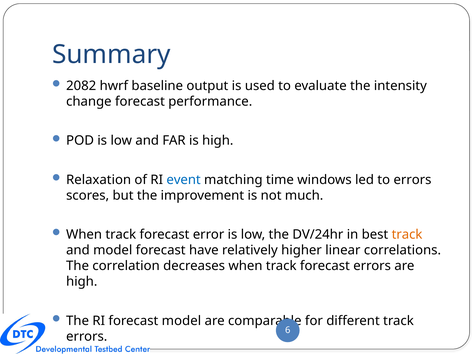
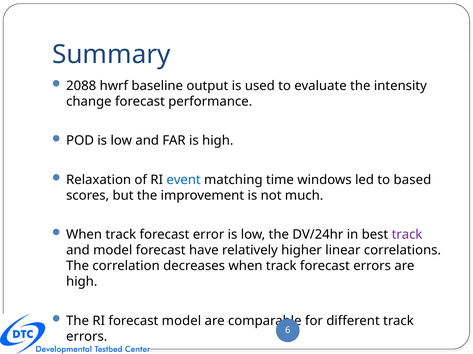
2082: 2082 -> 2088
to errors: errors -> based
track at (407, 235) colour: orange -> purple
